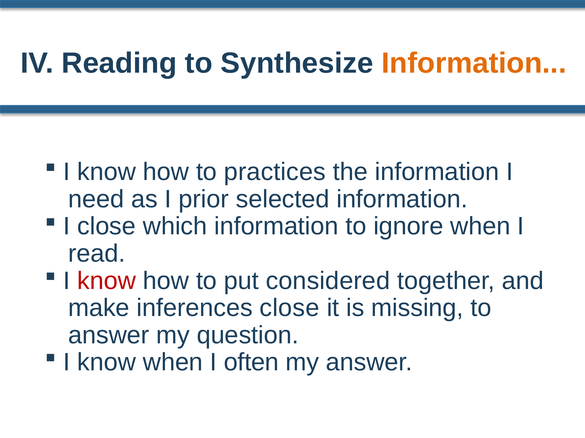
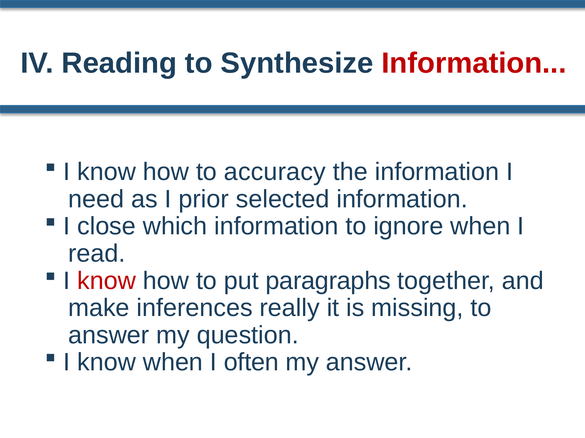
Information at (474, 63) colour: orange -> red
practices: practices -> accuracy
considered: considered -> paragraphs
inferences close: close -> really
